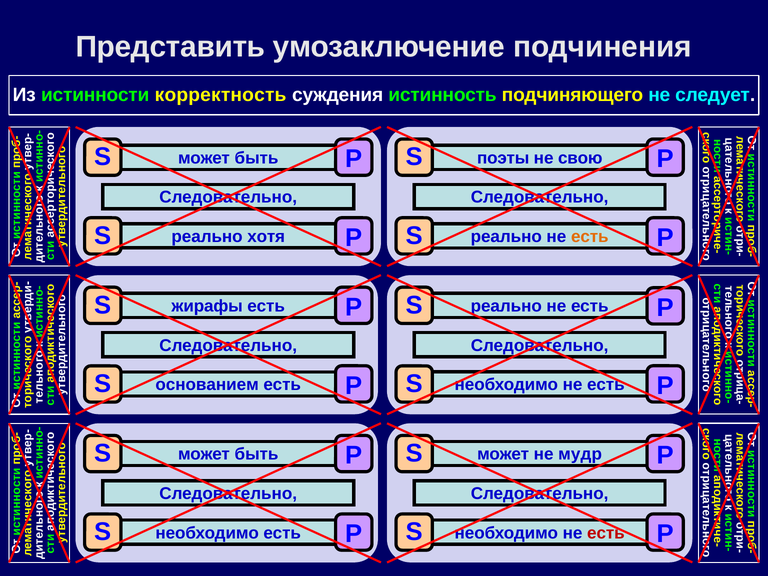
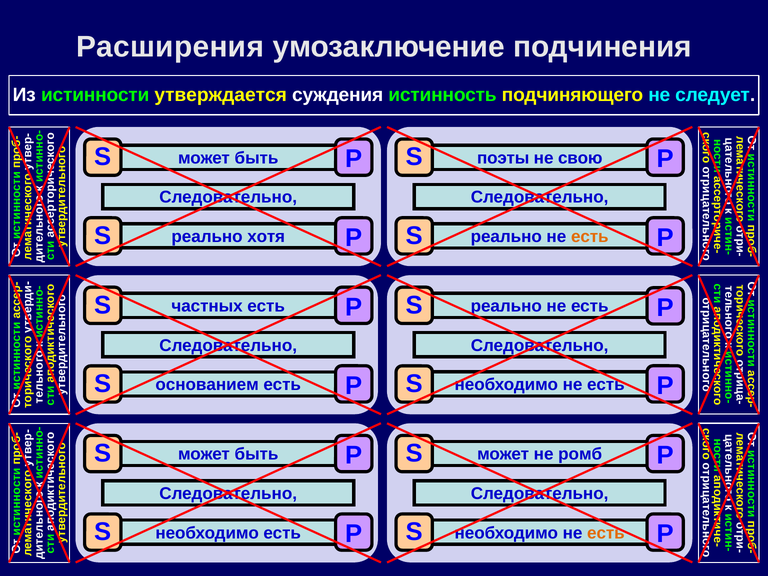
Представить: Представить -> Расширения
корректность: корректность -> утверждается
жирафы: жирафы -> частных
мудр: мудр -> ромб
есть at (606, 533) colour: red -> orange
